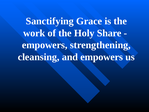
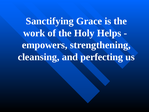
Share: Share -> Helps
and empowers: empowers -> perfecting
